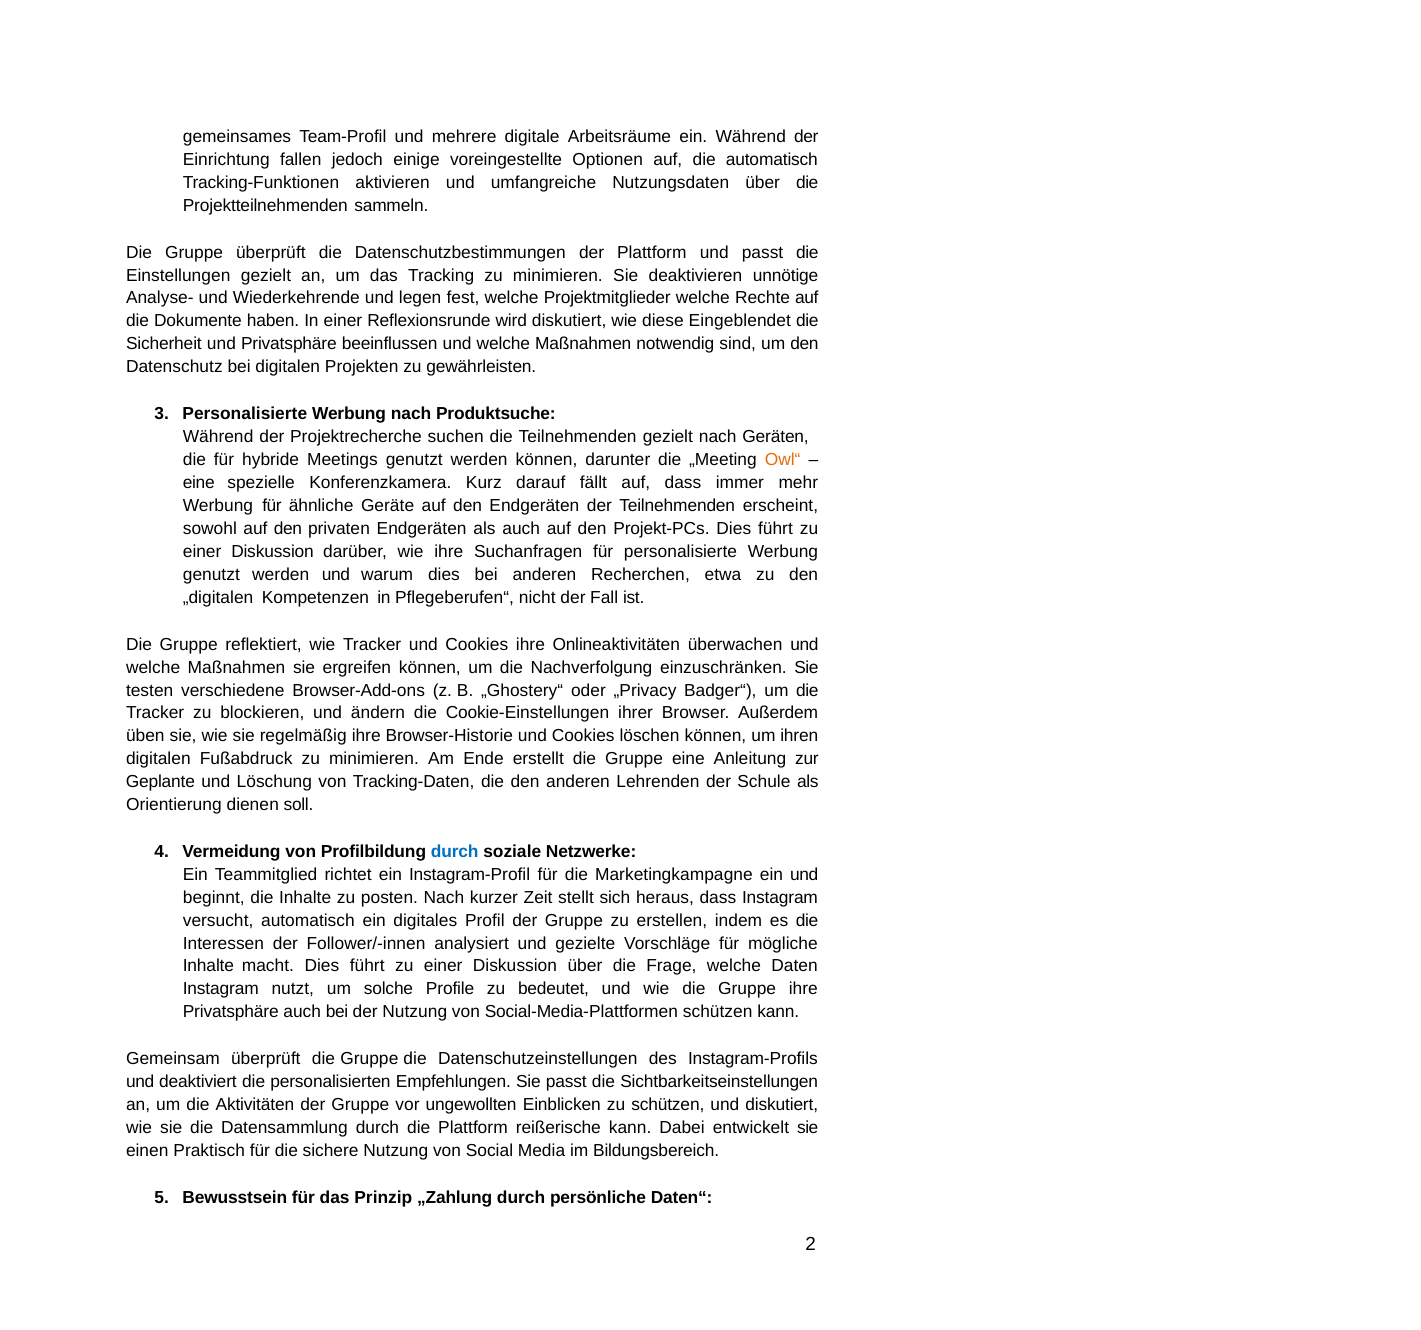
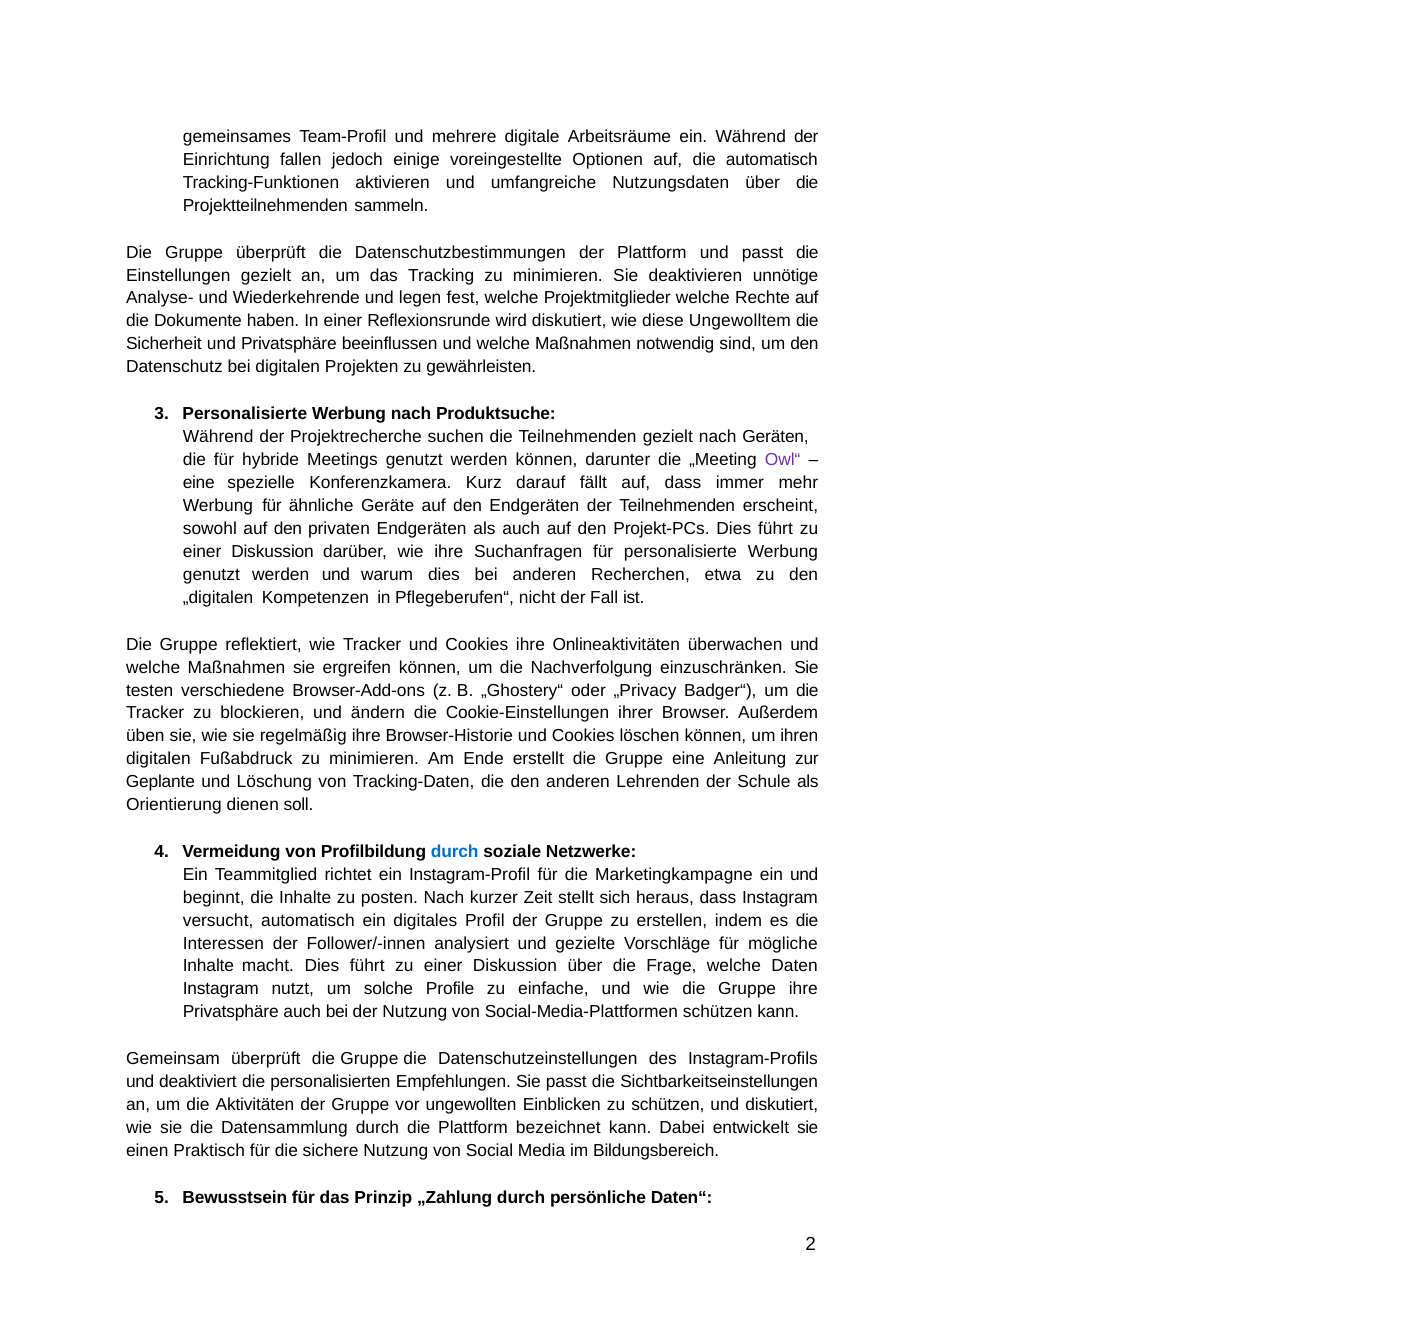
Eingeblendet: Eingeblendet -> Ungewolltem
Owl“ colour: orange -> purple
bedeutet: bedeutet -> einfache
reißerische: reißerische -> bezeichnet
